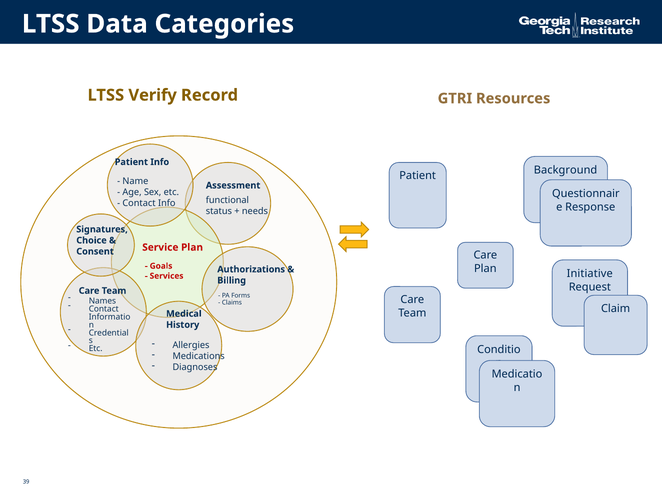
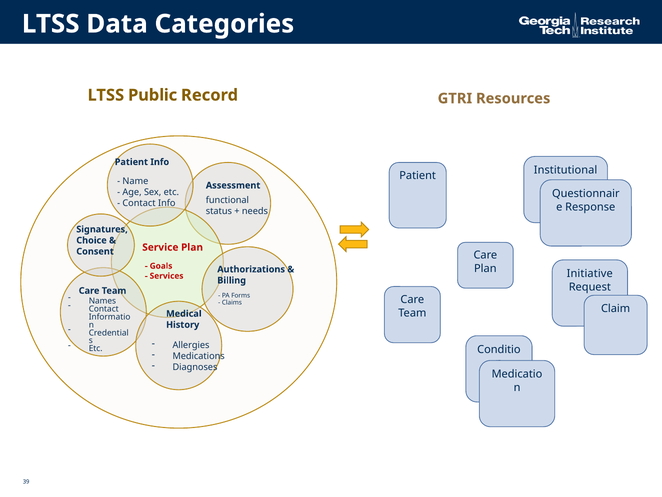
Verify: Verify -> Public
Background: Background -> Institutional
